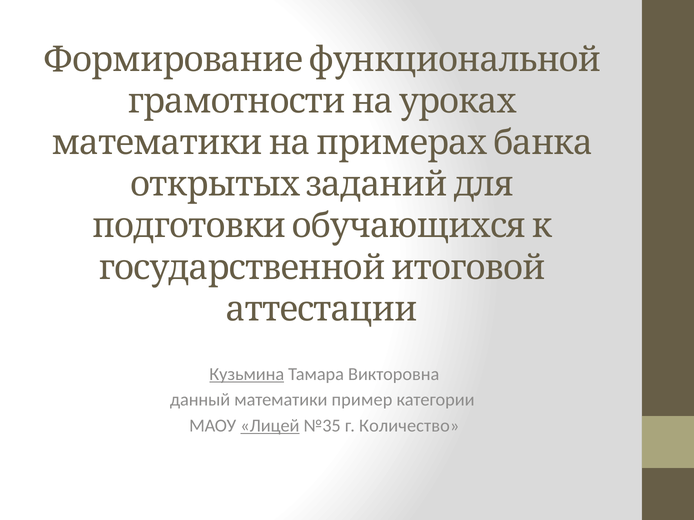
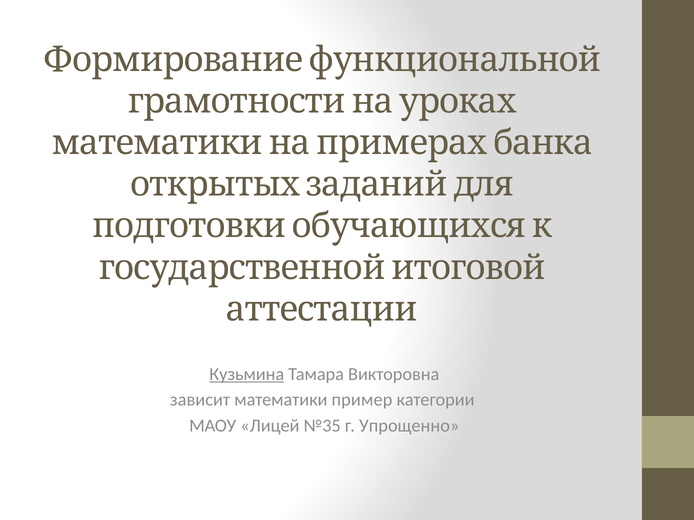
данный: данный -> зависит
Лицей underline: present -> none
Количество: Количество -> Упрощенно
